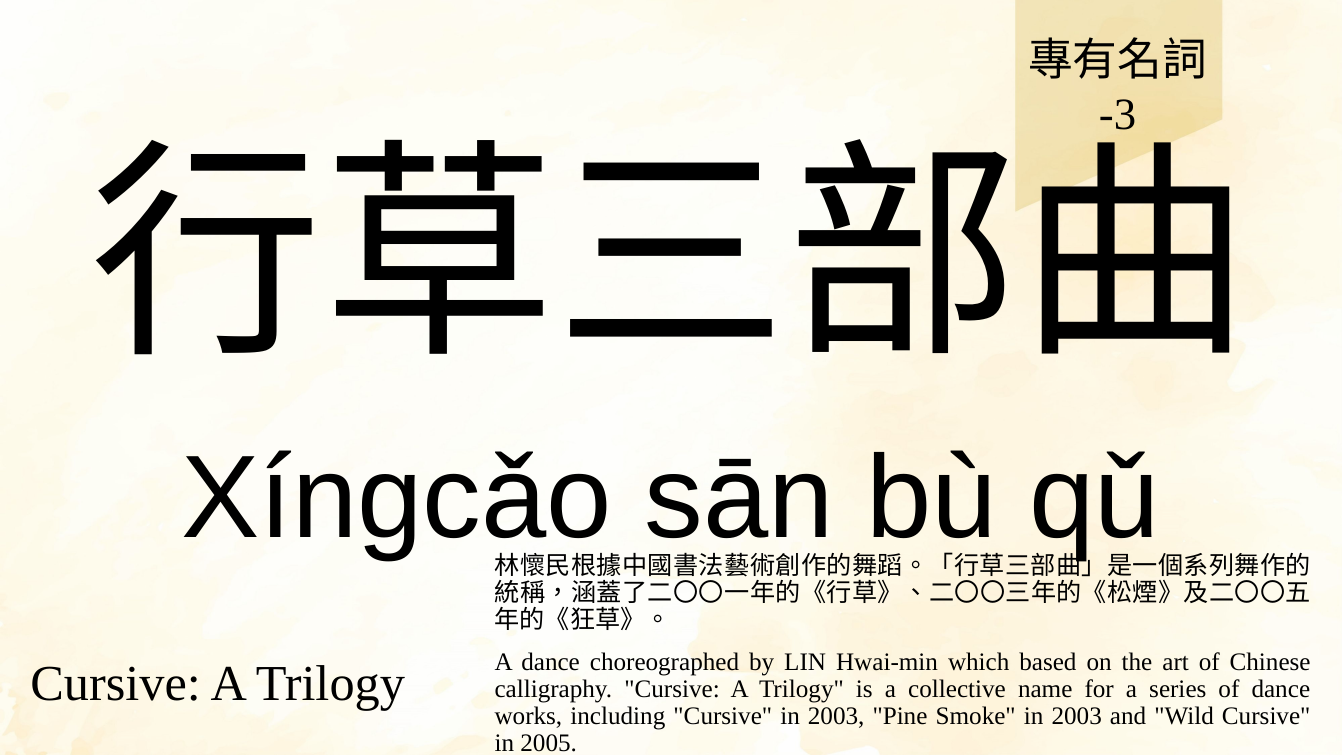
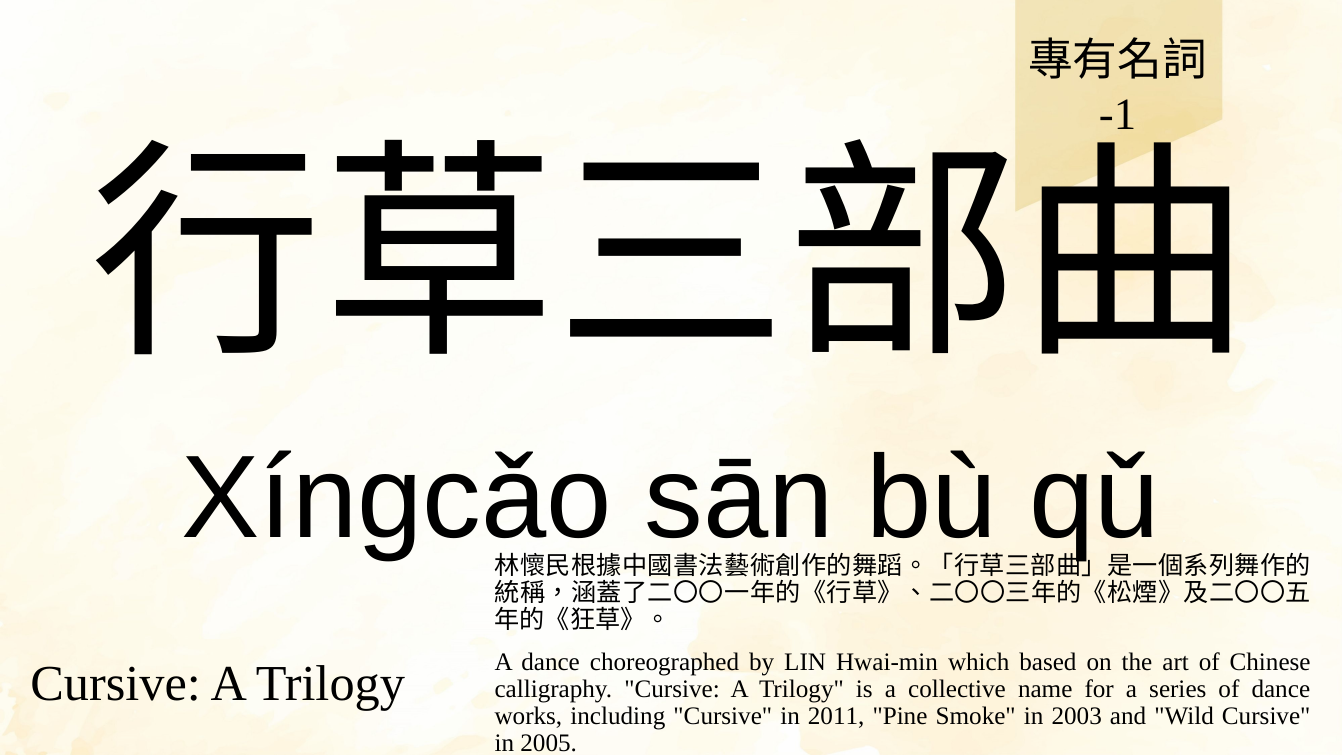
-3: -3 -> -1
Cursive in 2003: 2003 -> 2011
